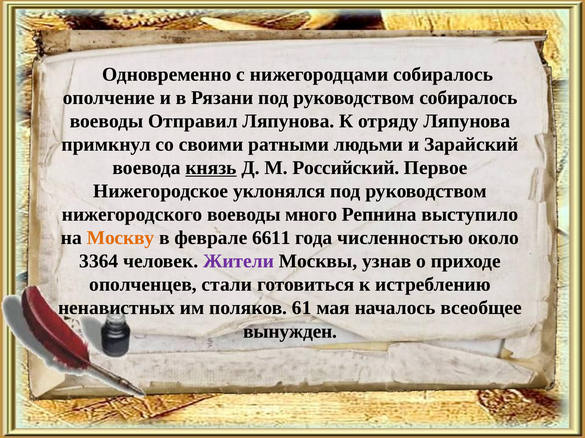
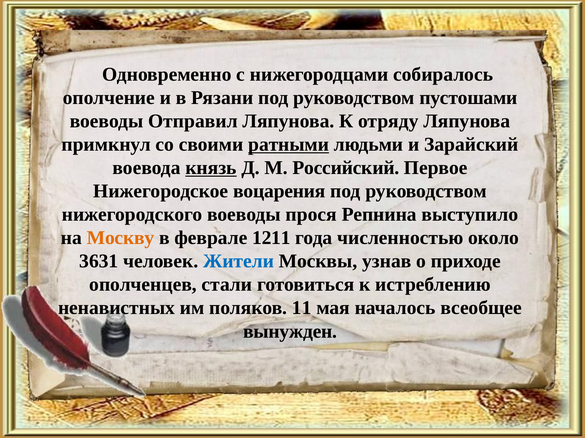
руководством собиралось: собиралось -> пустошами
ратными underline: none -> present
уклонялся: уклонялся -> воцарения
много: много -> прося
6611: 6611 -> 1211
3364: 3364 -> 3631
Жители colour: purple -> blue
61: 61 -> 11
